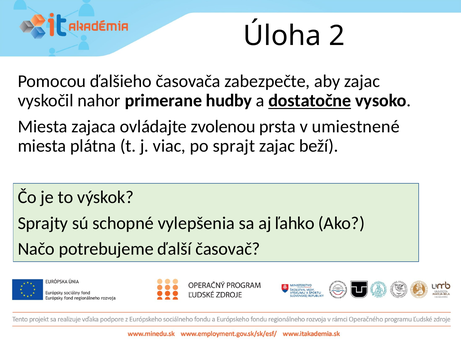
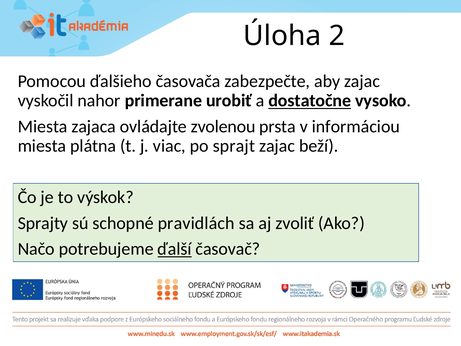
hudby: hudby -> urobiť
umiestnené: umiestnené -> informáciou
vylepšenia: vylepšenia -> pravidlách
ľahko: ľahko -> zvoliť
ďalší underline: none -> present
